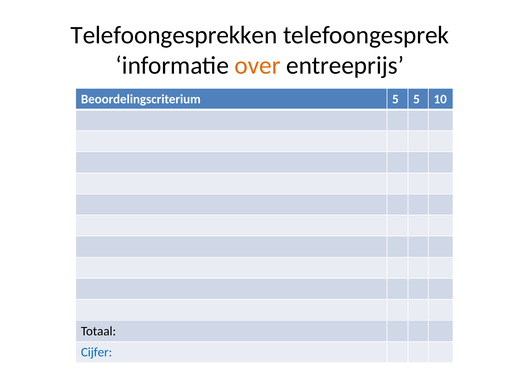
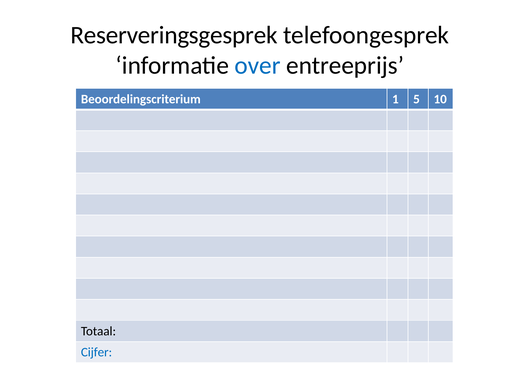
Telefoongesprekken: Telefoongesprekken -> Reserveringsgesprek
over colour: orange -> blue
Beoordelingscriterium 5: 5 -> 1
